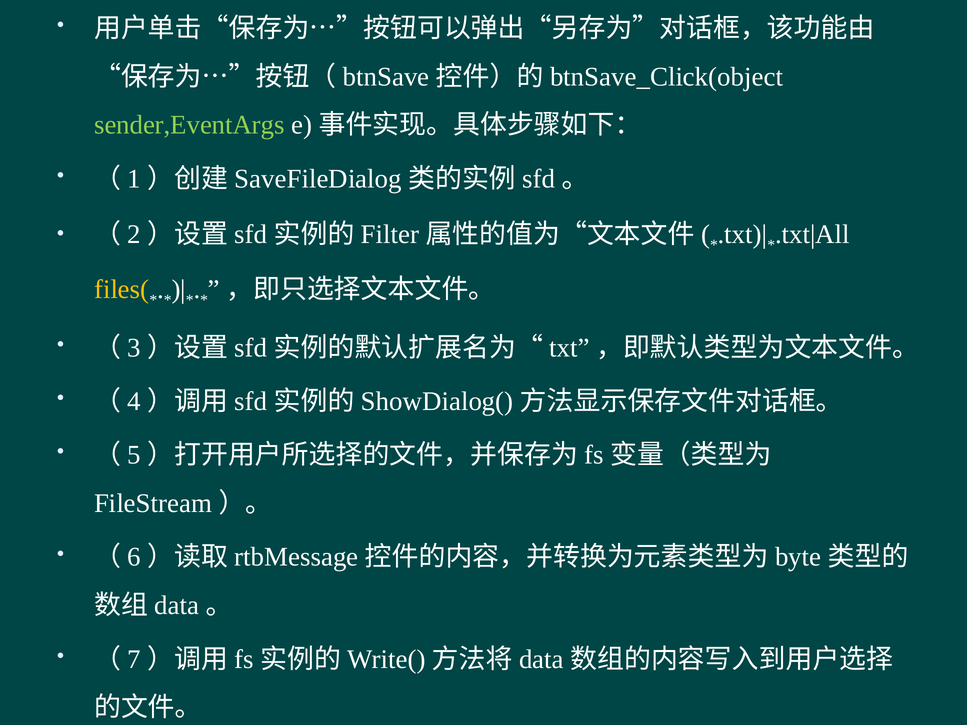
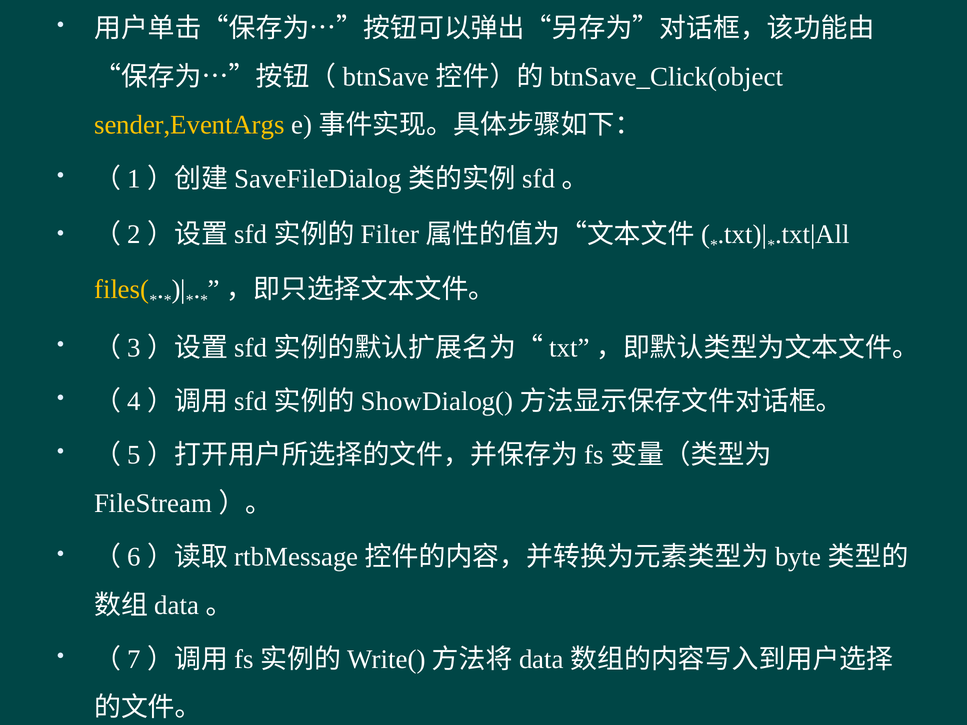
sender,EventArgs colour: light green -> yellow
